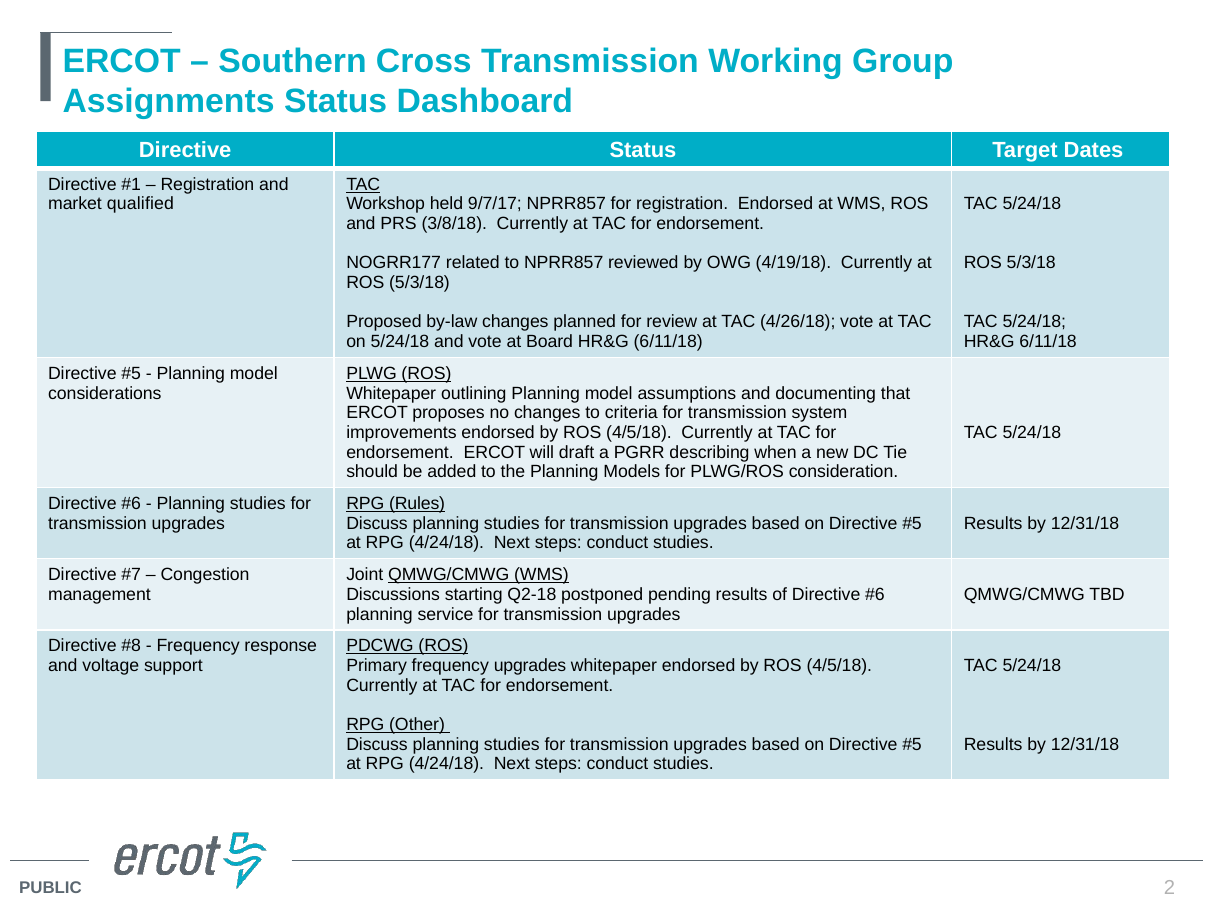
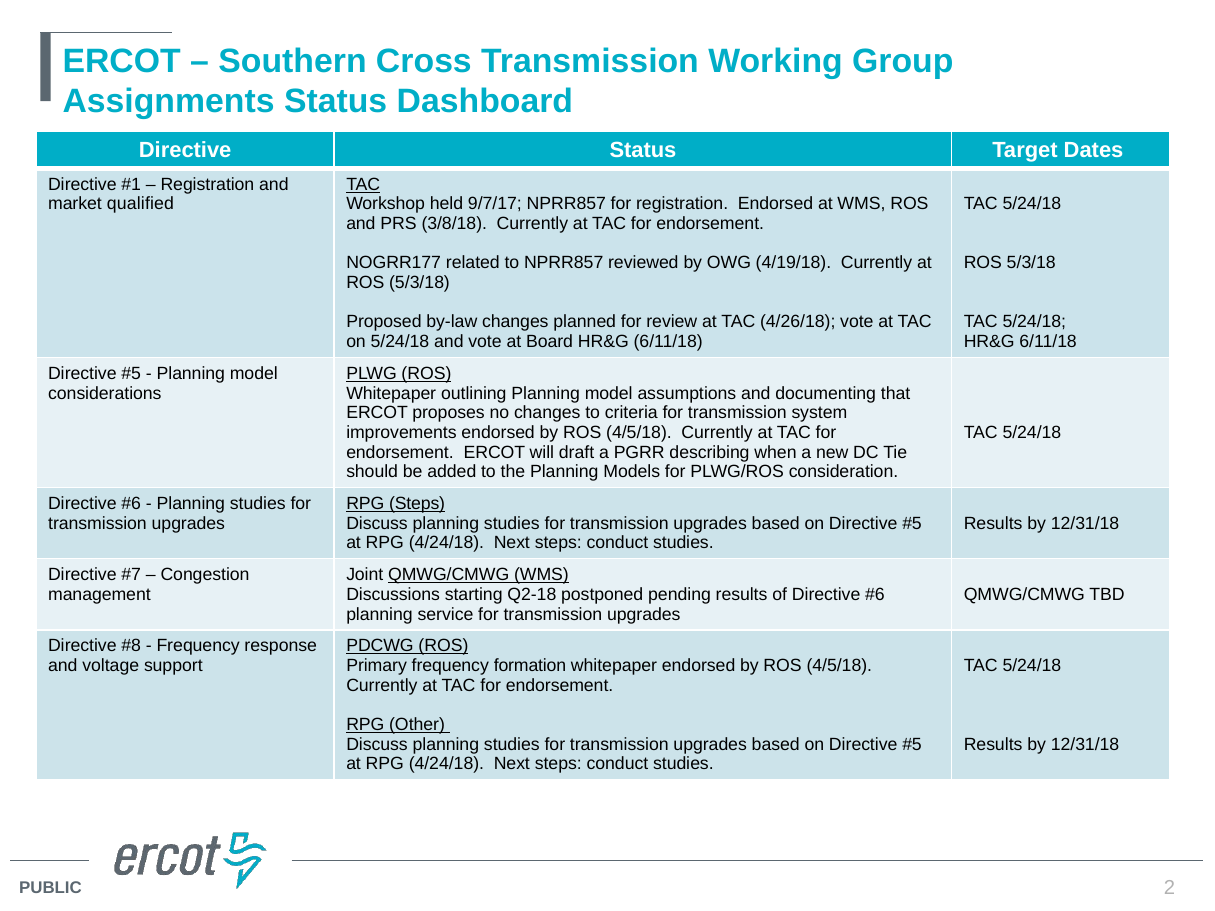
RPG Rules: Rules -> Steps
frequency upgrades: upgrades -> formation
